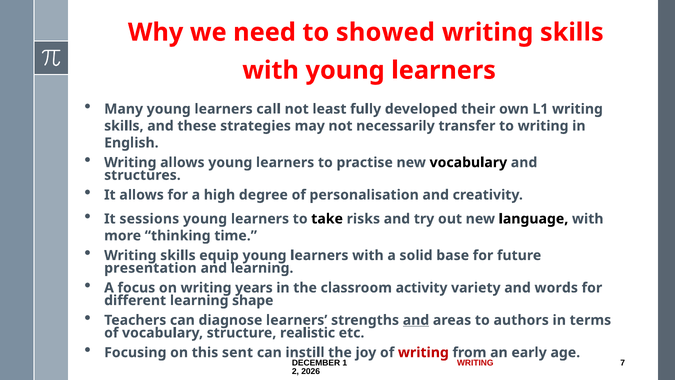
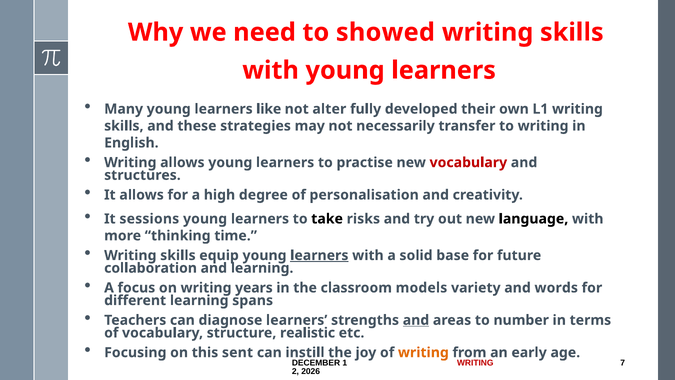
call: call -> like
least: least -> alter
vocabulary at (468, 162) colour: black -> red
learners at (319, 255) underline: none -> present
presentation: presentation -> collaboration
activity: activity -> models
shape: shape -> spans
authors: authors -> number
writing at (423, 352) colour: red -> orange
